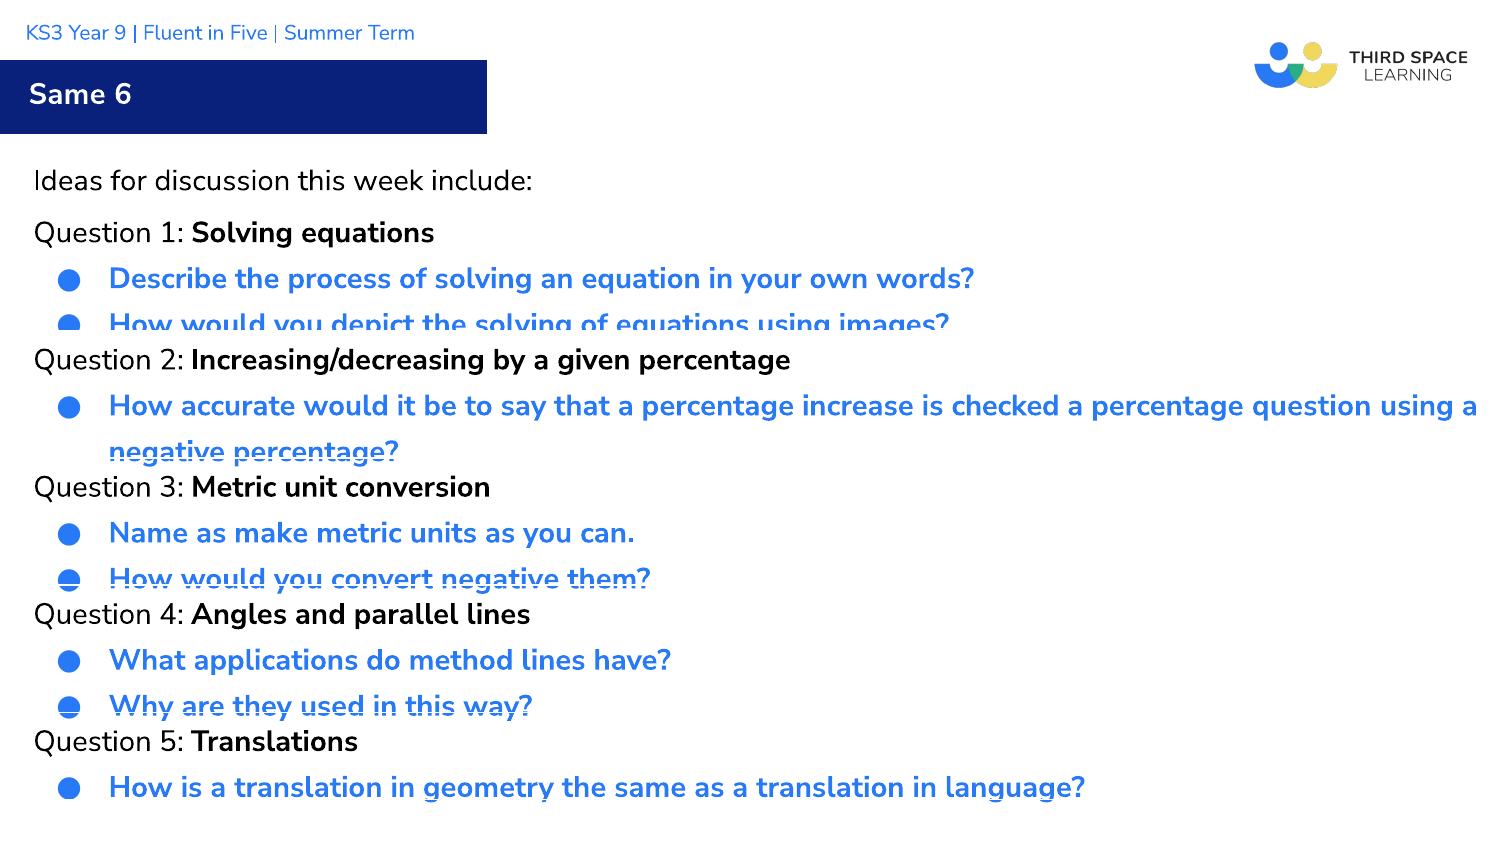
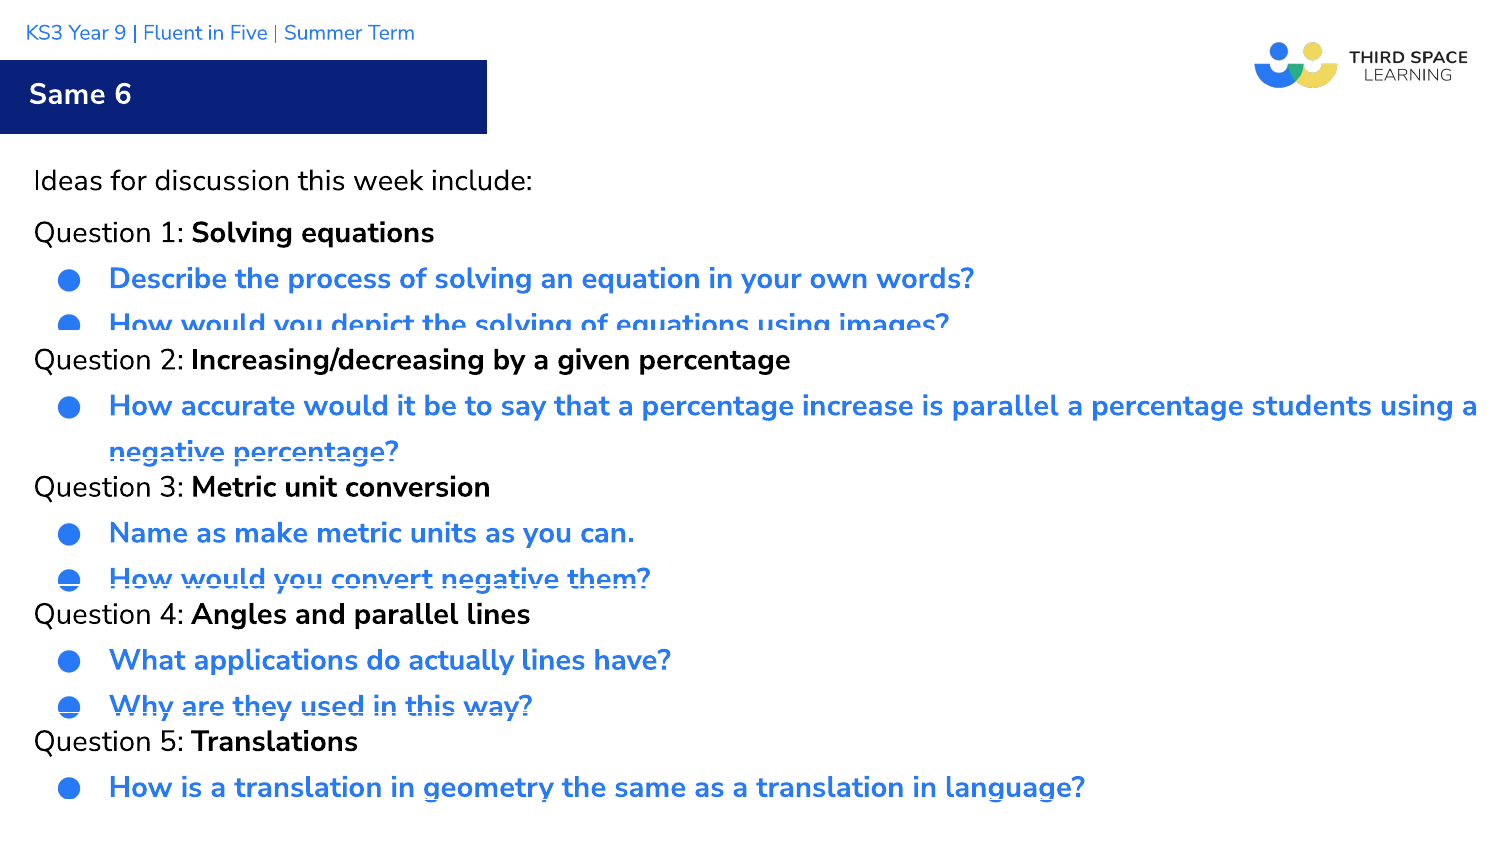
is checked: checked -> parallel
a percentage question: question -> students
method: method -> actually
